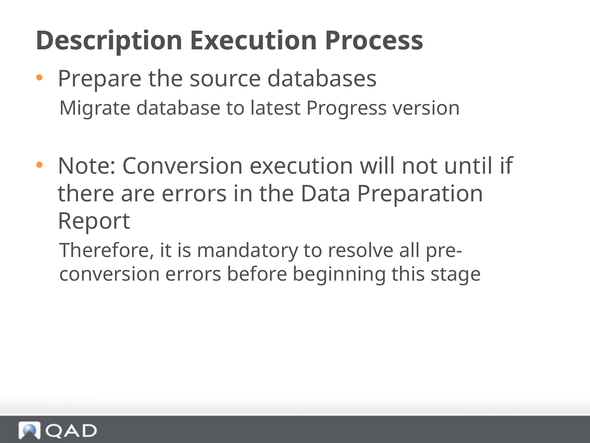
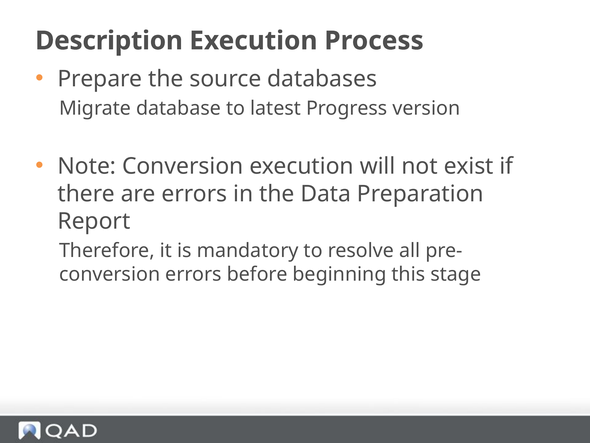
until: until -> exist
